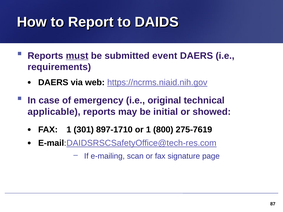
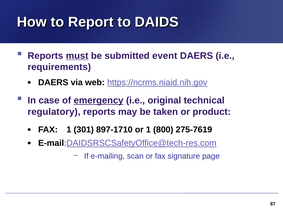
emergency underline: none -> present
applicable: applicable -> regulatory
initial: initial -> taken
showed: showed -> product
